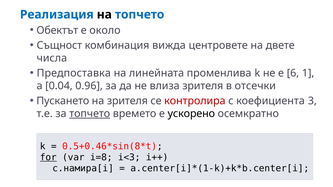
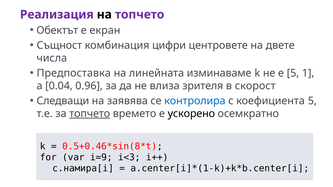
Реализация colour: blue -> purple
топчето at (140, 15) colour: blue -> purple
около: около -> екран
вижда: вижда -> цифри
променлива: променлива -> изминаваме
е 6: 6 -> 5
отсечки: отсечки -> скорост
Пускането: Пускането -> Следващи
на зрителя: зрителя -> заявява
контролира colour: red -> blue
коефициента 3: 3 -> 5
for underline: present -> none
i=8: i=8 -> i=9
